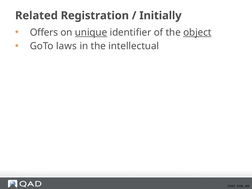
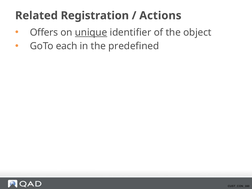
Initially: Initially -> Actions
object underline: present -> none
laws: laws -> each
intellectual: intellectual -> predefined
